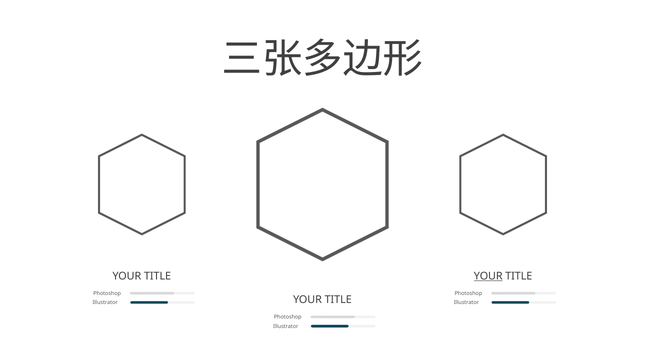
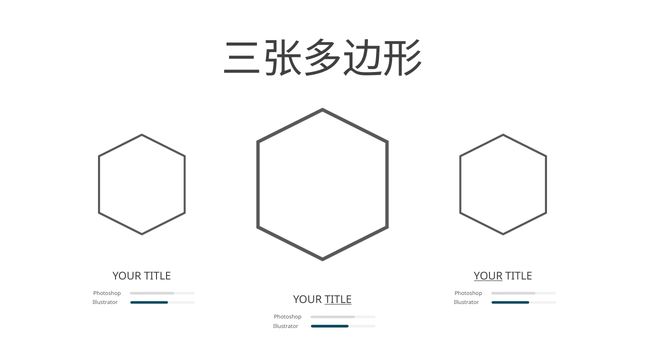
TITLE at (338, 300) underline: none -> present
